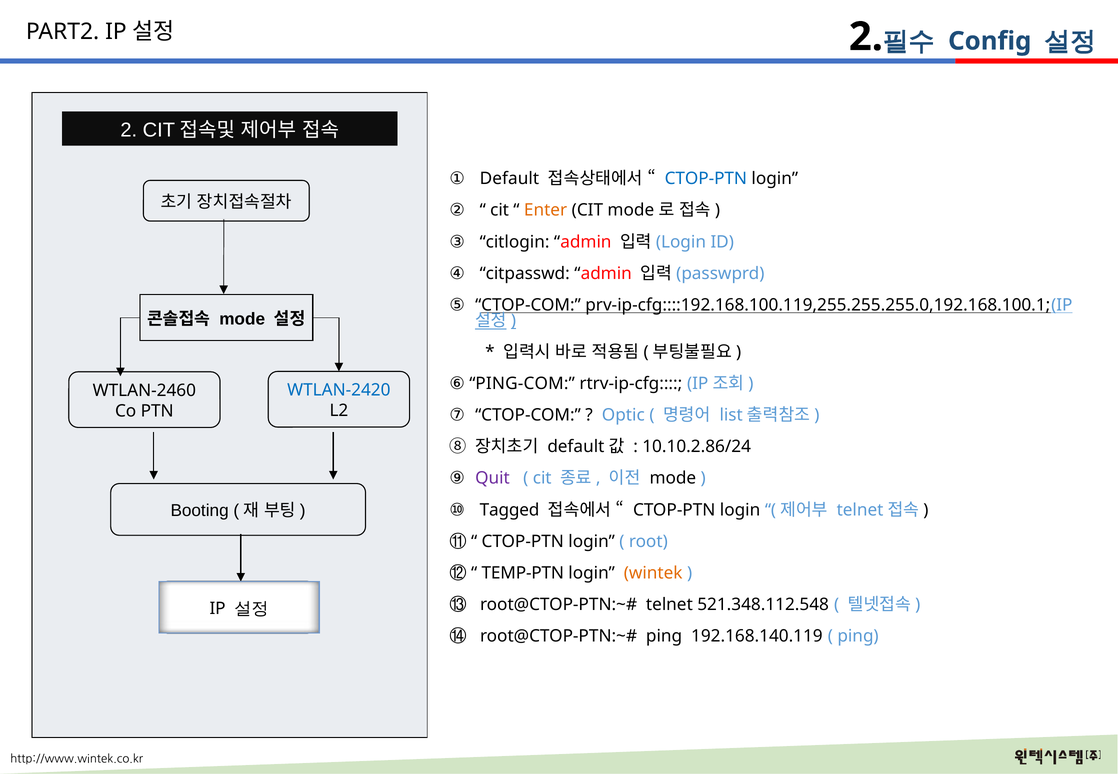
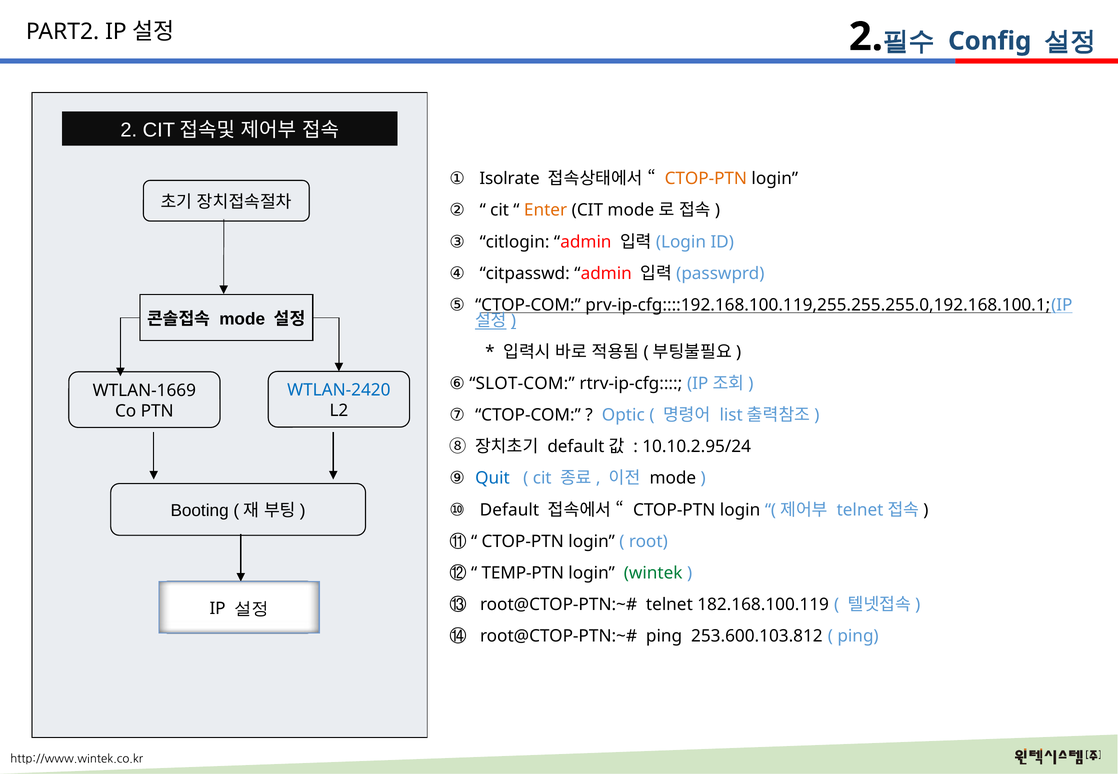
Default: Default -> Isolrate
CTOP-PTN at (706, 179) colour: blue -> orange
PING-COM: PING-COM -> SLOT-COM
WTLAN-2460: WTLAN-2460 -> WTLAN-1669
10.10.2.86/24: 10.10.2.86/24 -> 10.10.2.95/24
Quit colour: purple -> blue
Tagged: Tagged -> Default
wintek colour: orange -> green
521.348.112.548: 521.348.112.548 -> 182.168.100.119
192.168.140.119: 192.168.140.119 -> 253.600.103.812
